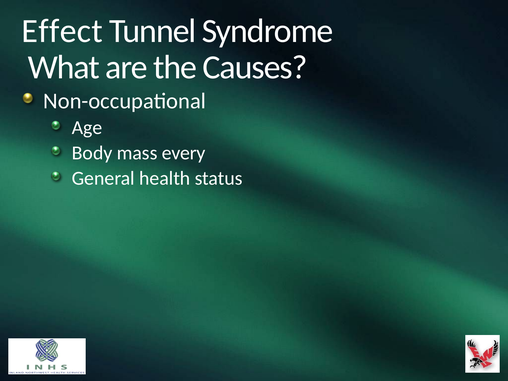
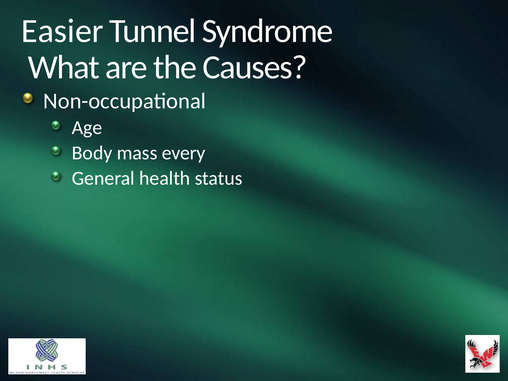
Effect: Effect -> Easier
